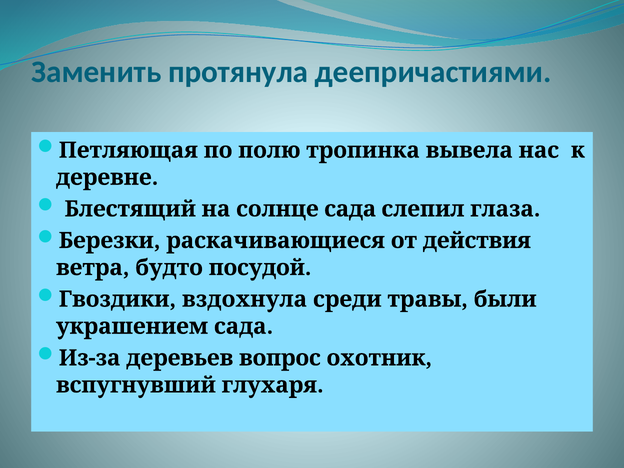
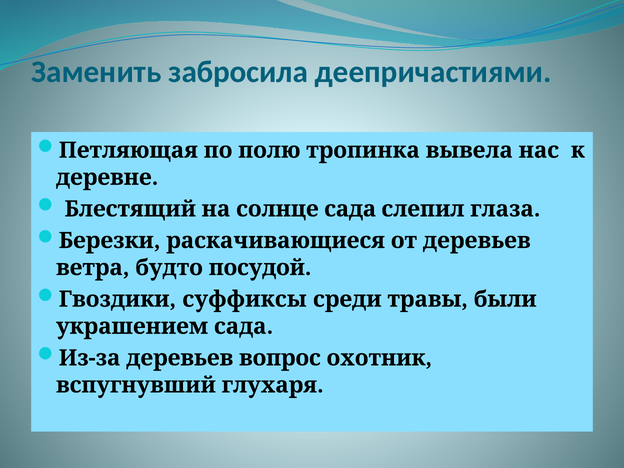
протянула: протянула -> забросила
от действия: действия -> деревьев
вздохнула: вздохнула -> суффиксы
